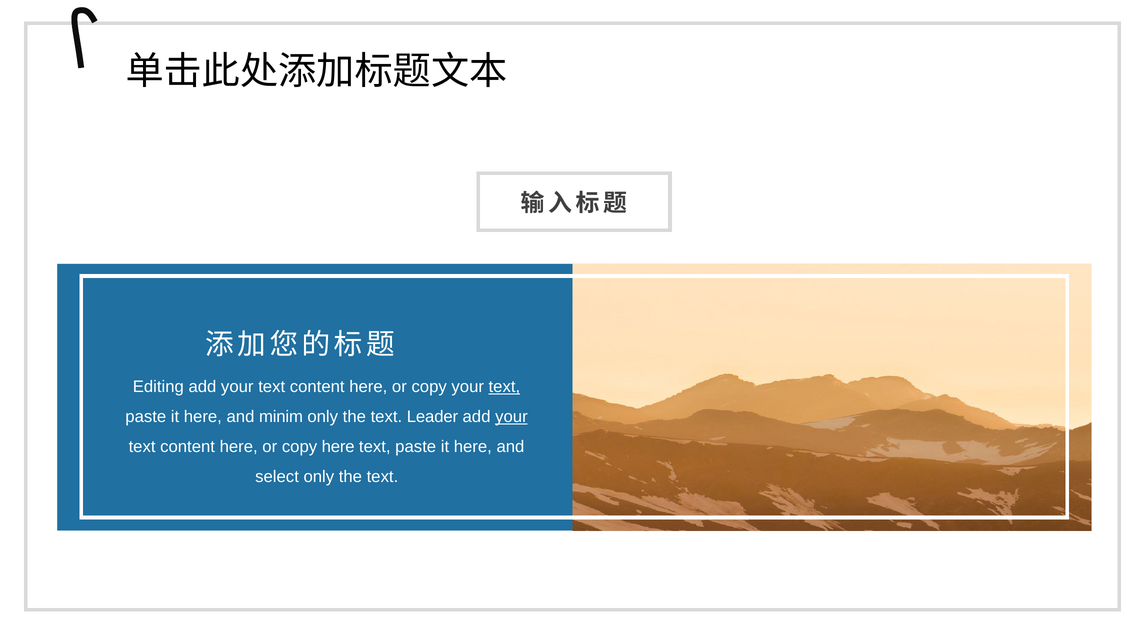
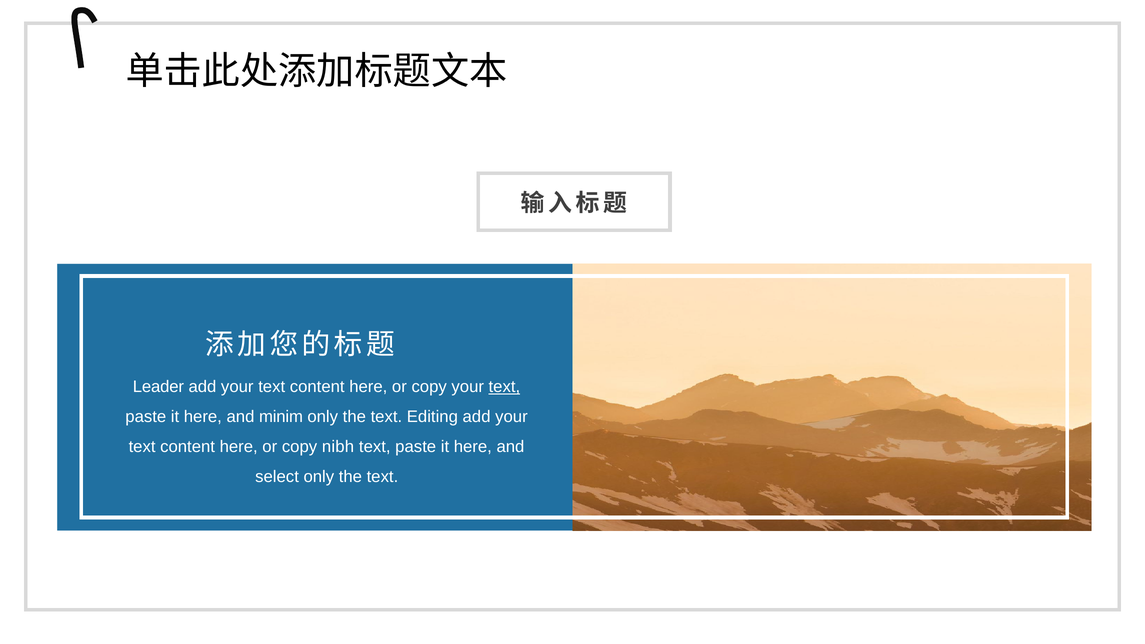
Editing: Editing -> Leader
Leader: Leader -> Editing
your at (511, 417) underline: present -> none
copy here: here -> nibh
